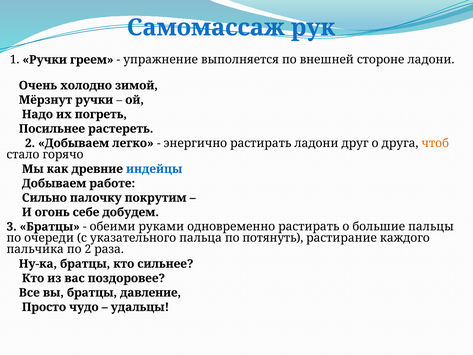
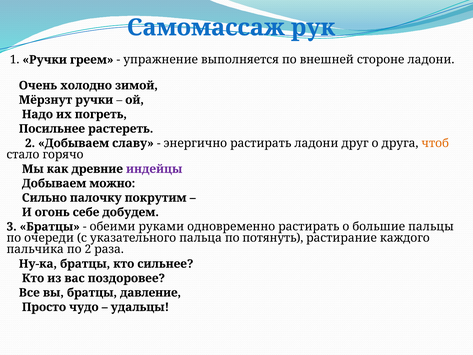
легко: легко -> славу
индейцы colour: blue -> purple
работе: работе -> можно
